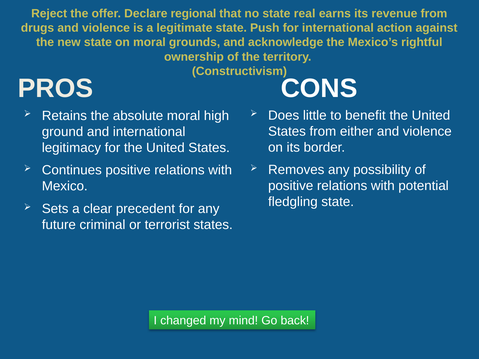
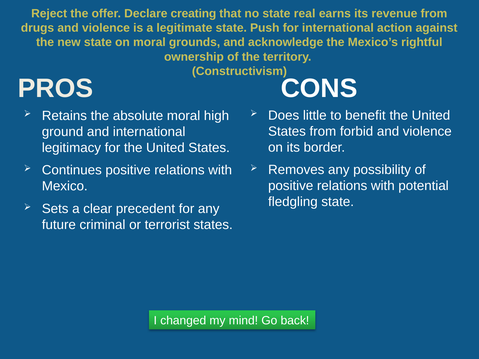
regional: regional -> creating
either: either -> forbid
